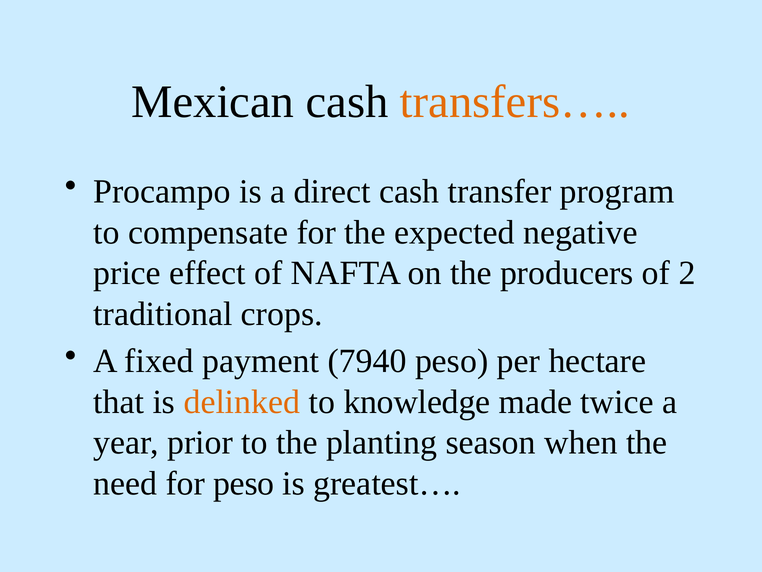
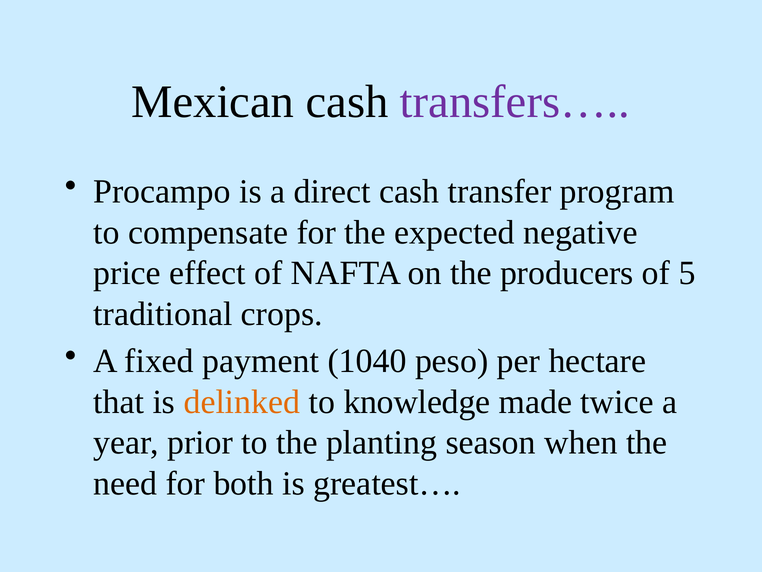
transfers… colour: orange -> purple
2: 2 -> 5
7940: 7940 -> 1040
for peso: peso -> both
